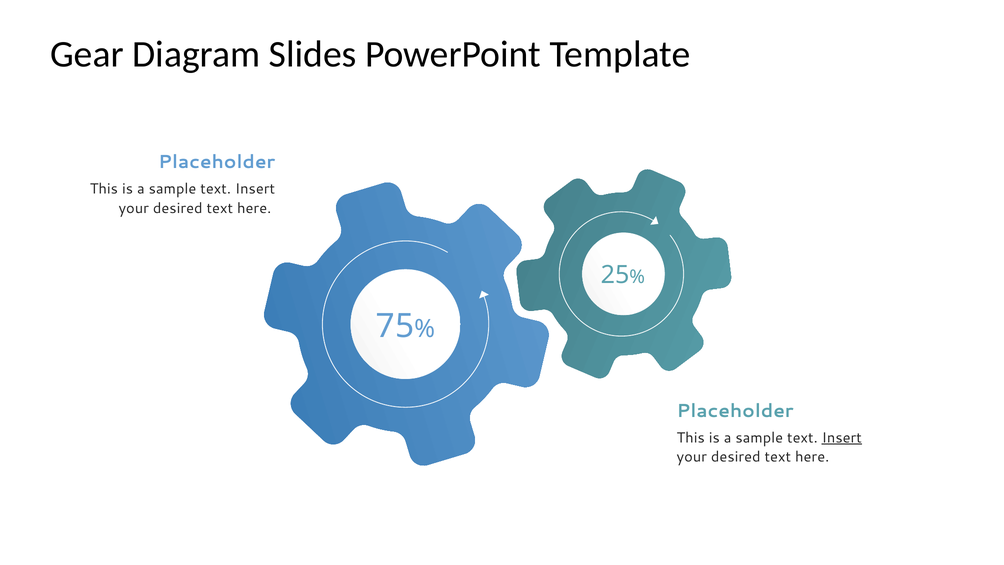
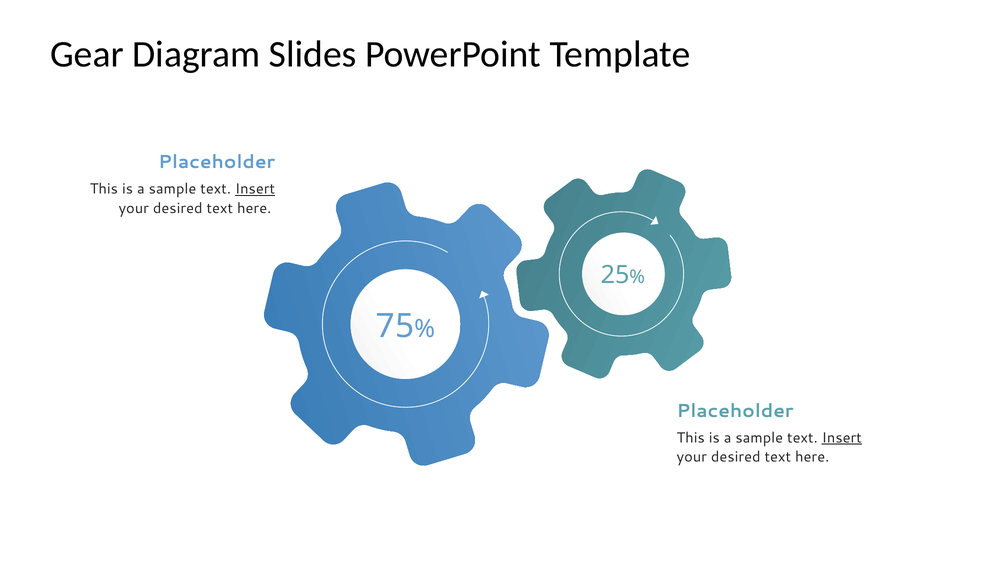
Insert at (255, 189) underline: none -> present
